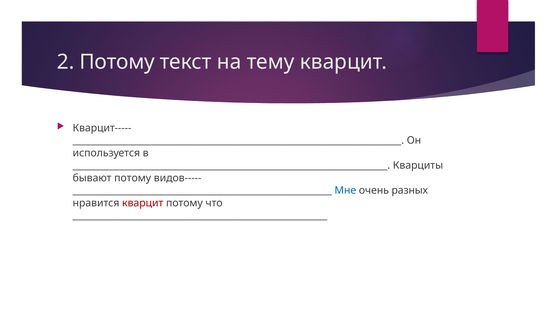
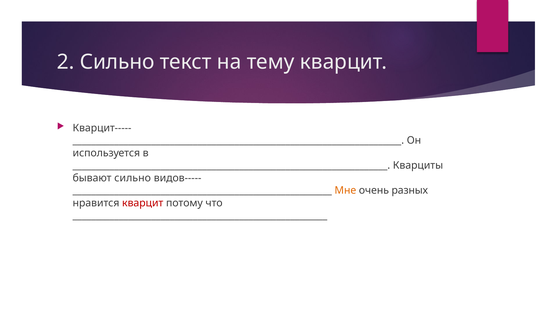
2 Потому: Потому -> Сильно
бывают потому: потому -> сильно
Мне colour: blue -> orange
